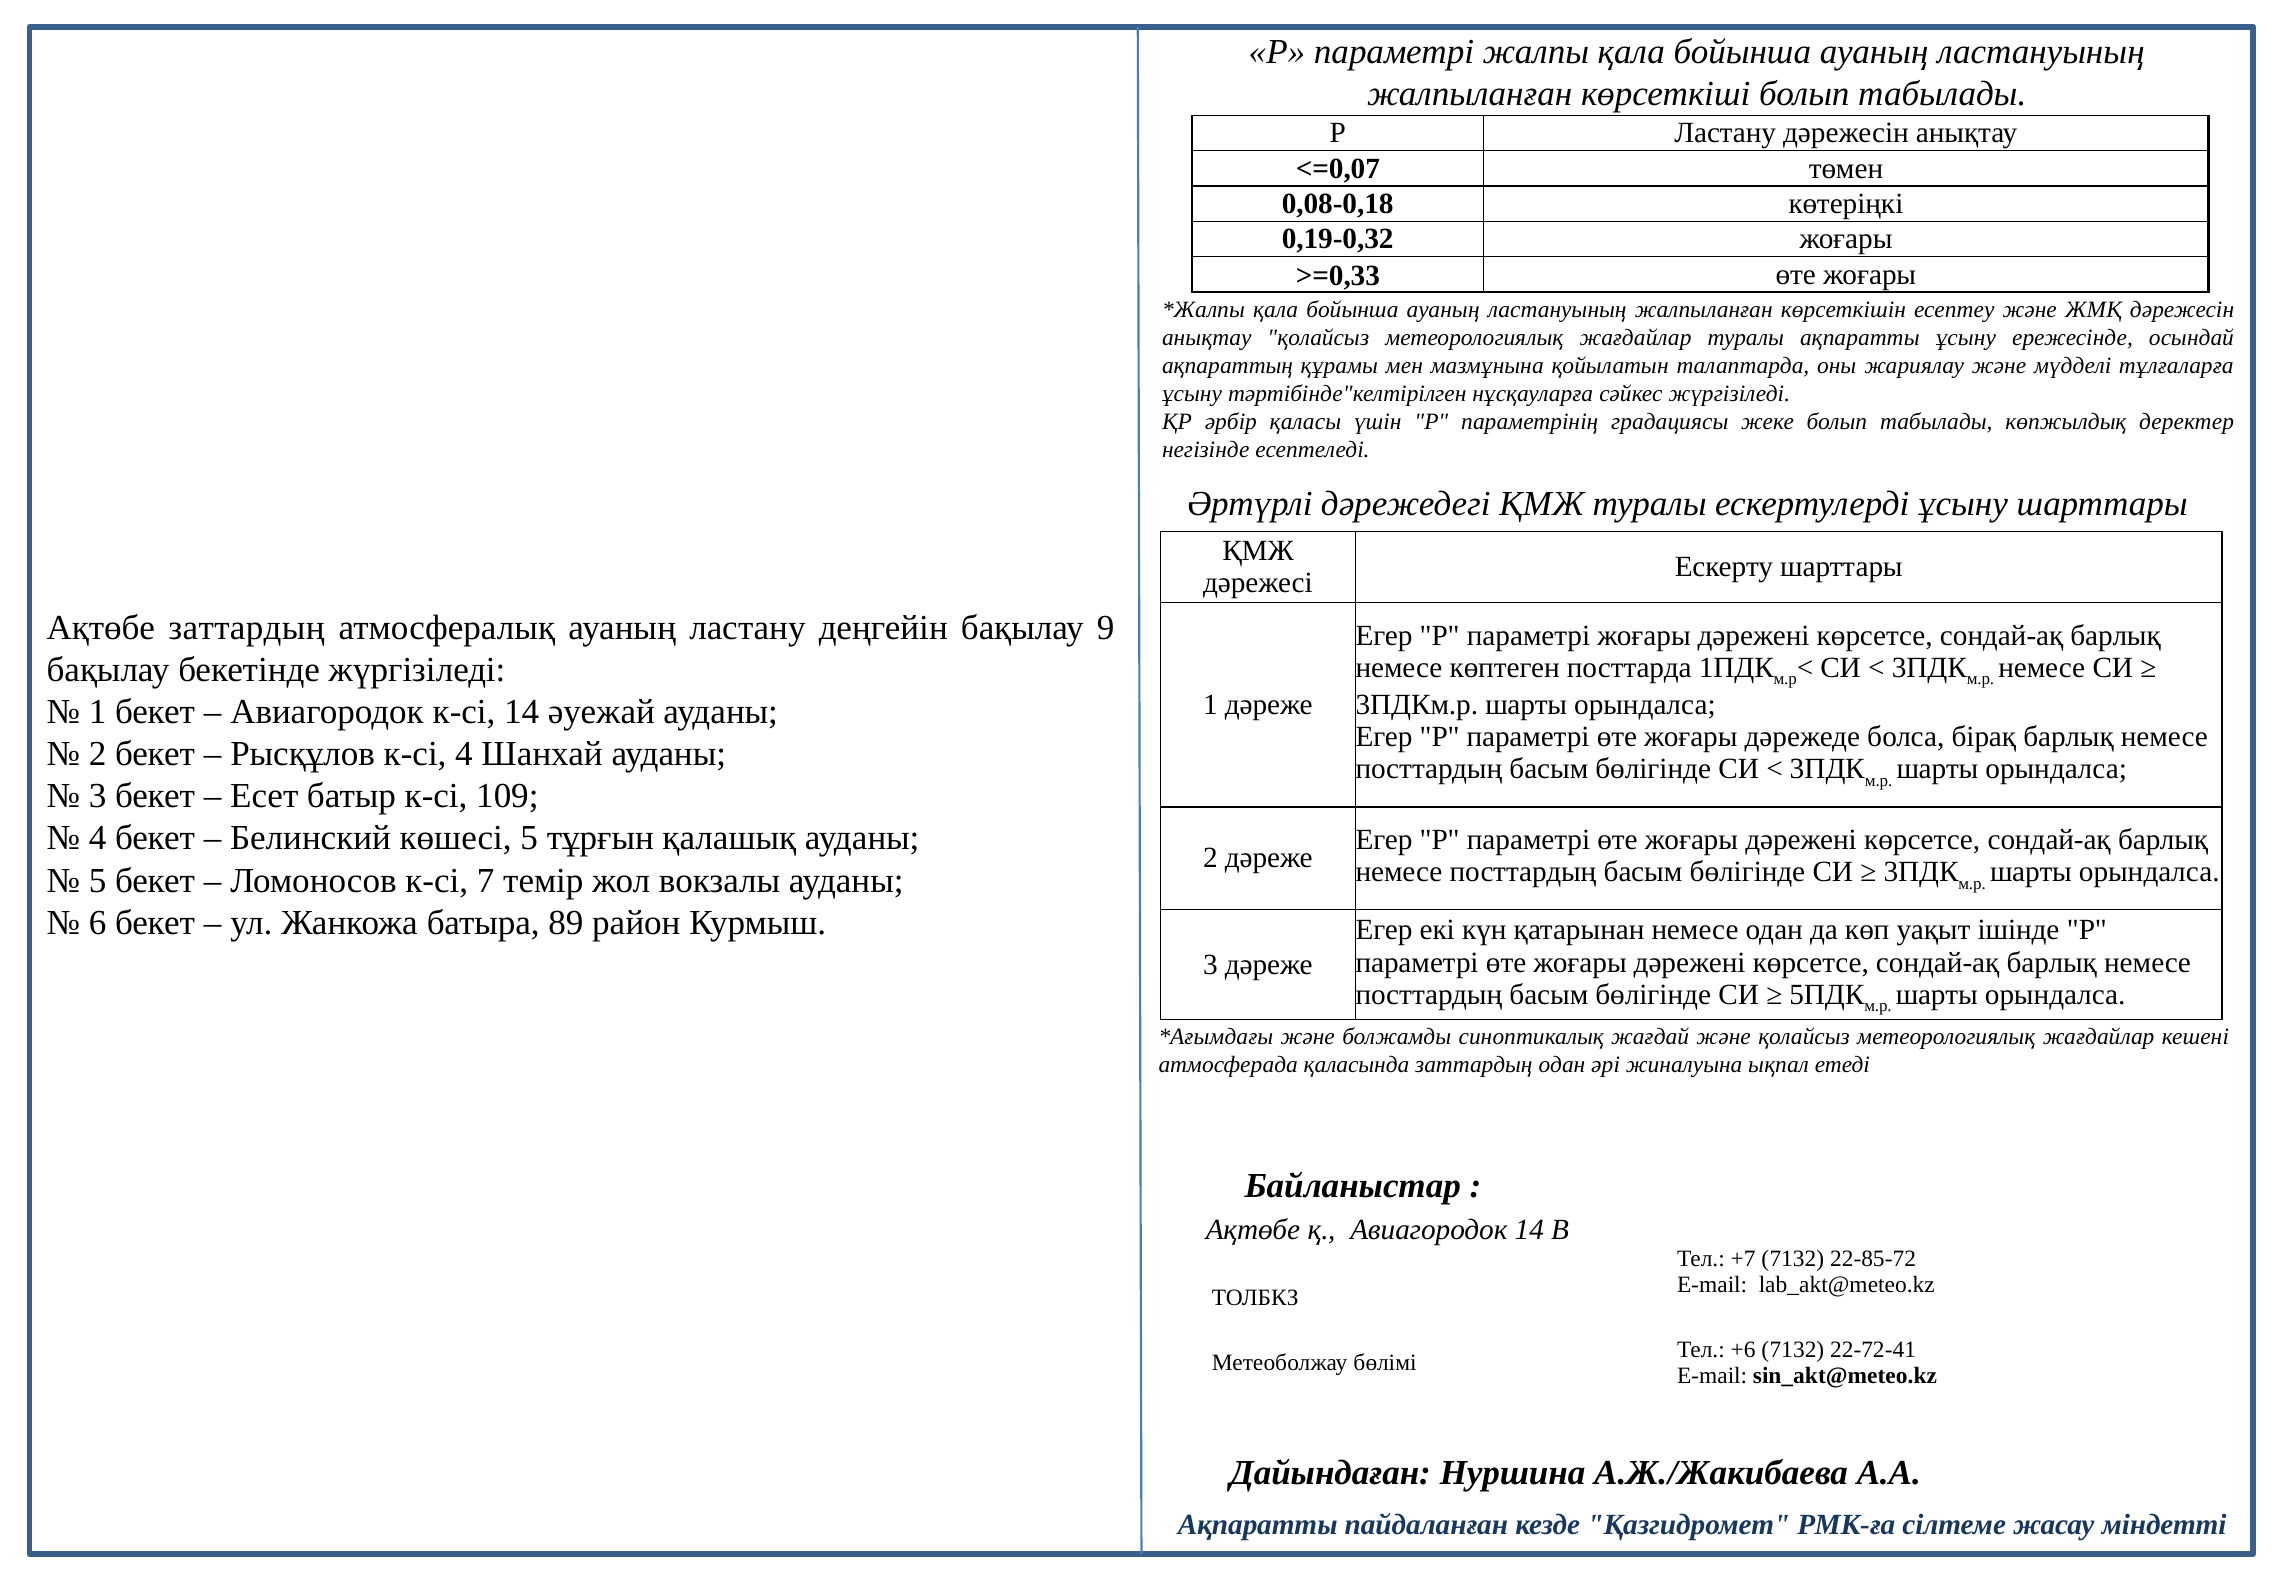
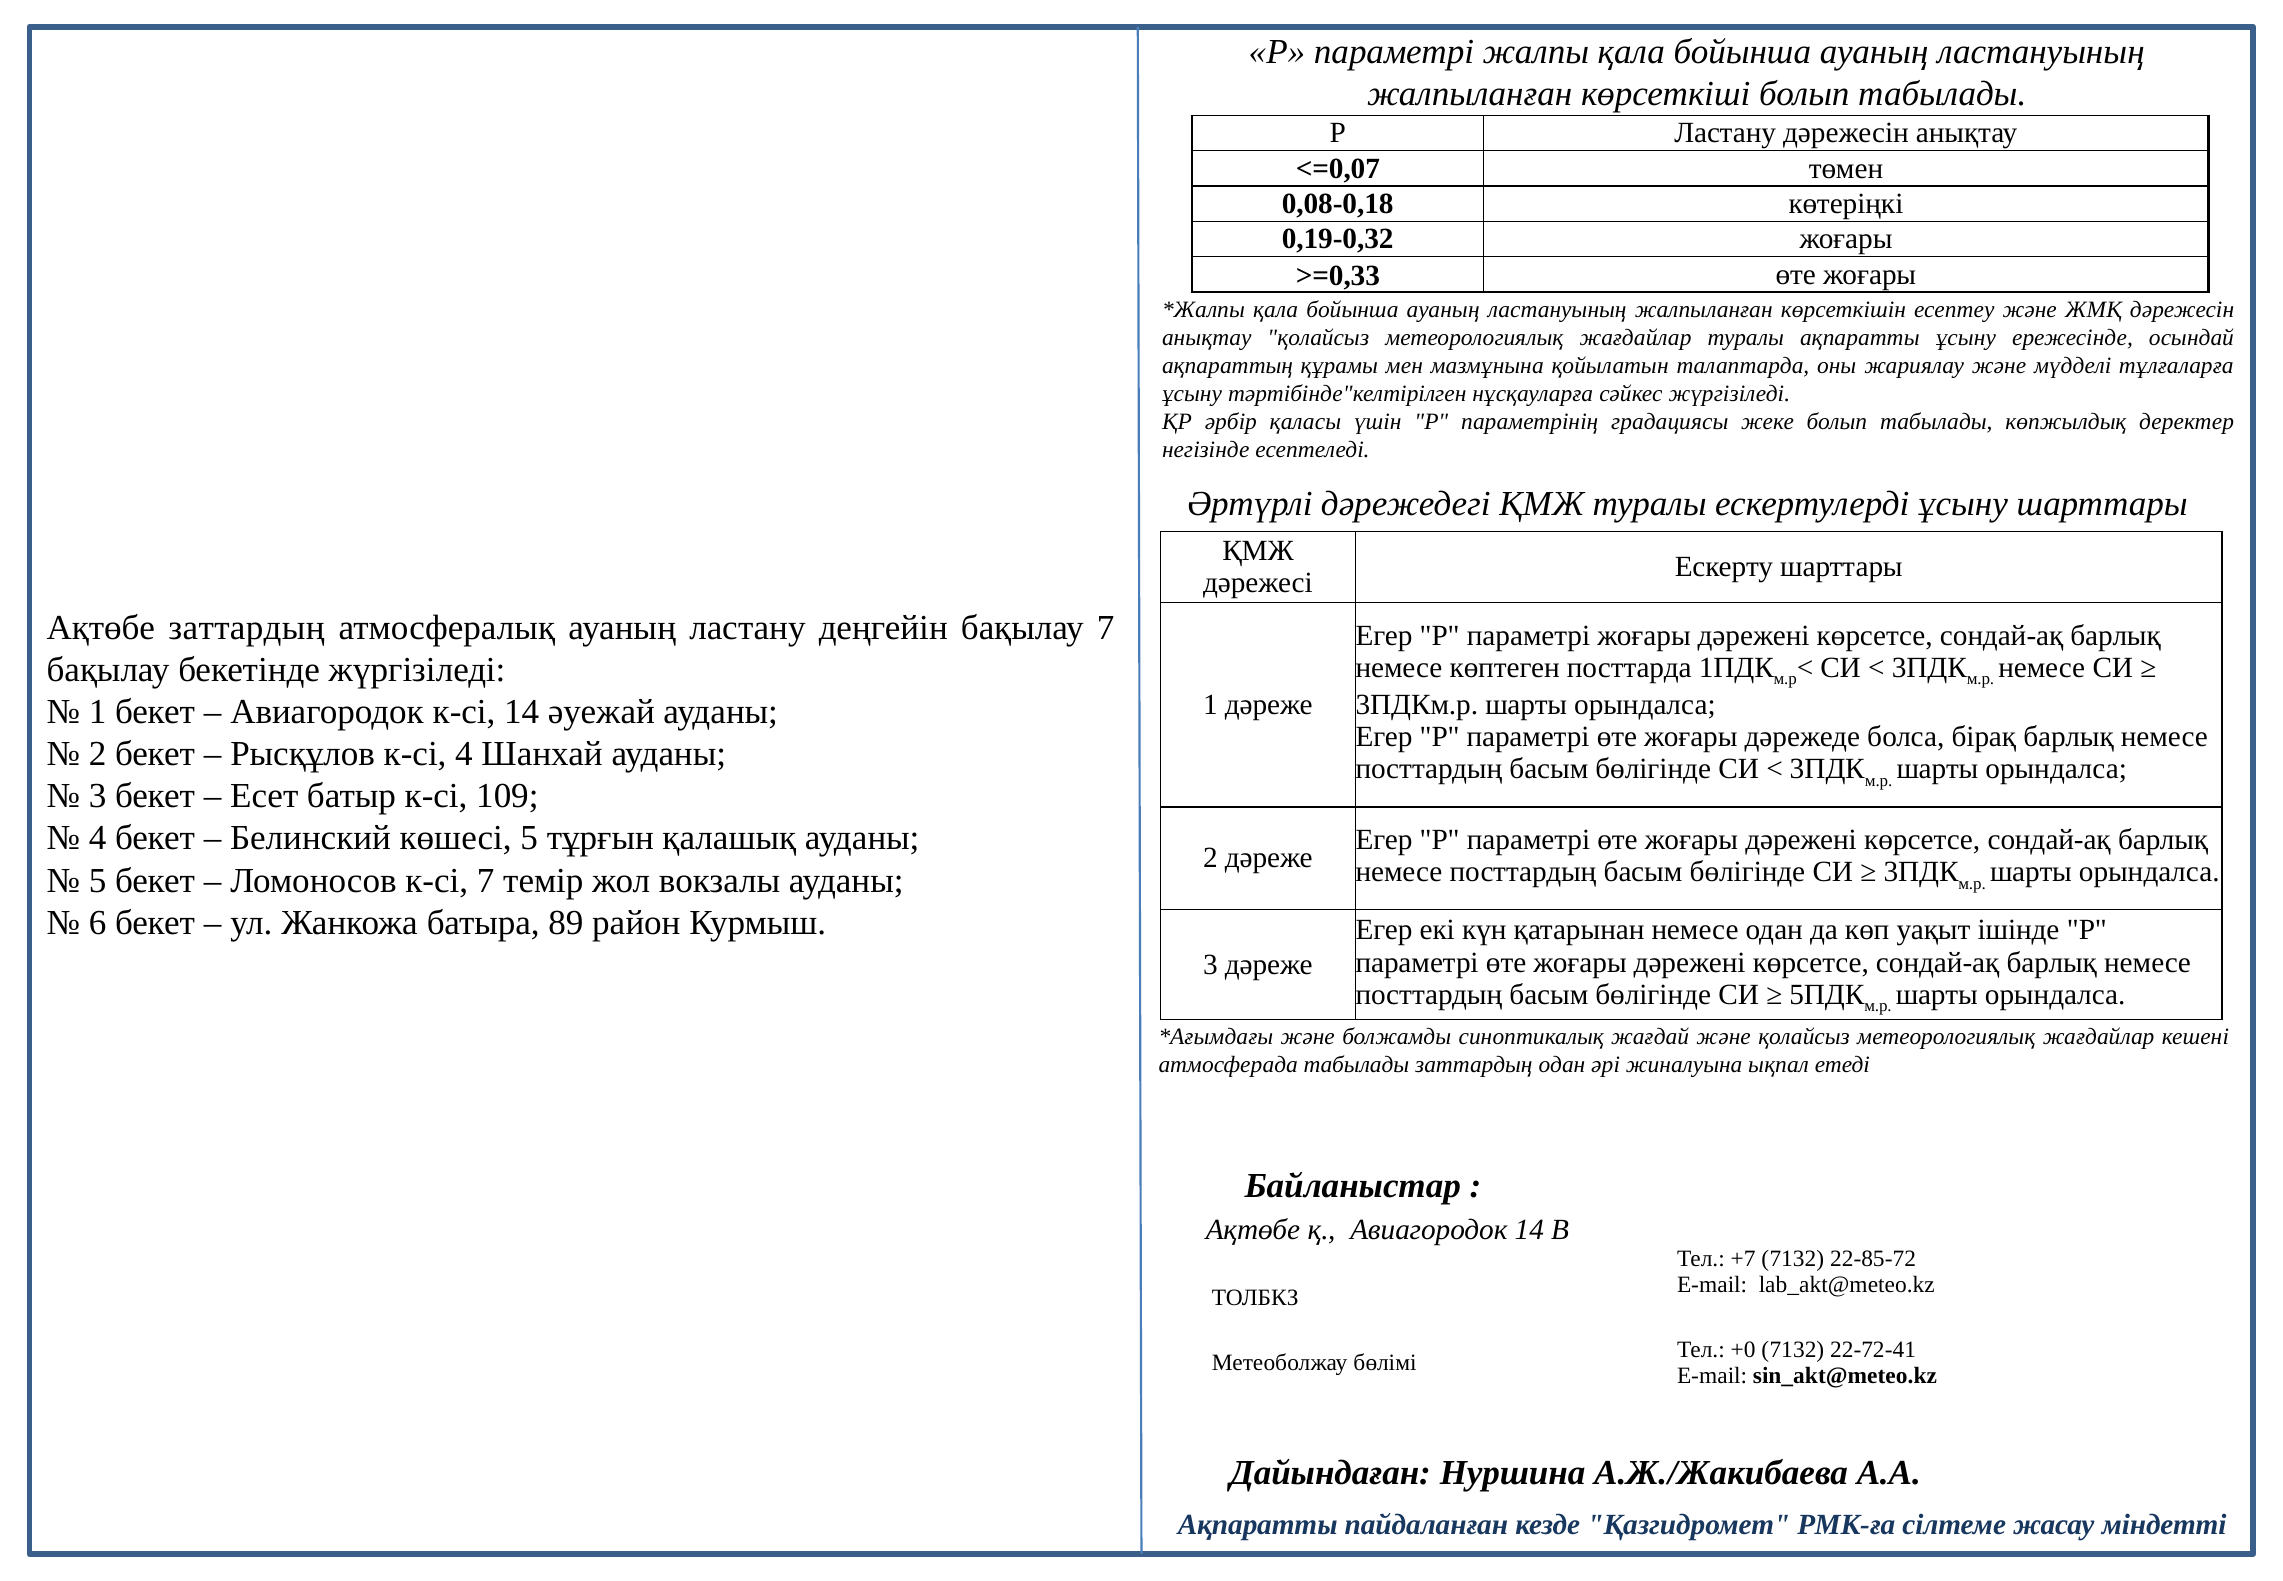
бақылау 9: 9 -> 7
атмосферада қаласында: қаласында -> табылады
+6: +6 -> +0
